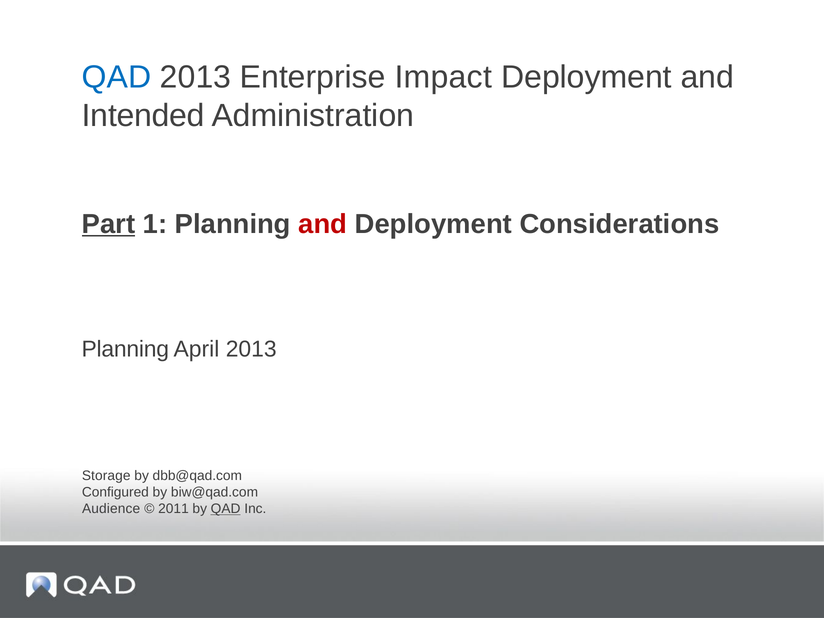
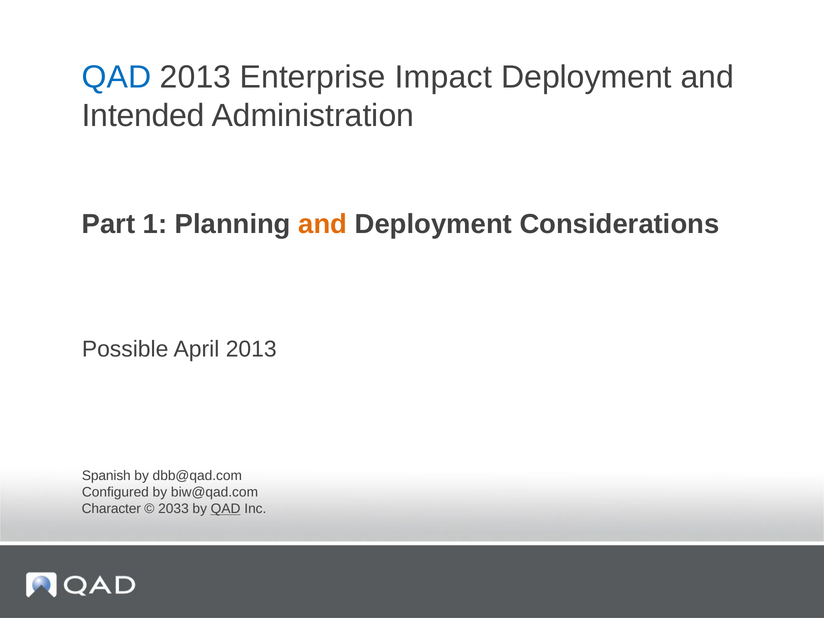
Part underline: present -> none
and at (323, 224) colour: red -> orange
Planning at (125, 349): Planning -> Possible
Storage: Storage -> Spanish
Audience: Audience -> Character
2011: 2011 -> 2033
